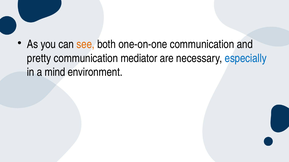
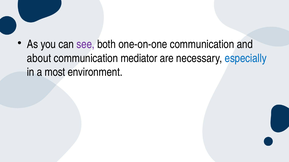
see colour: orange -> purple
pretty: pretty -> about
mind: mind -> most
